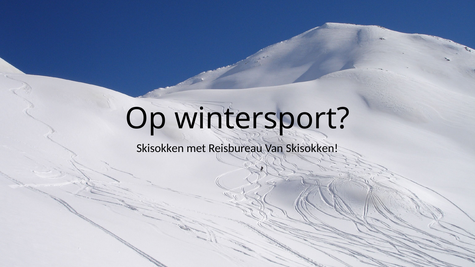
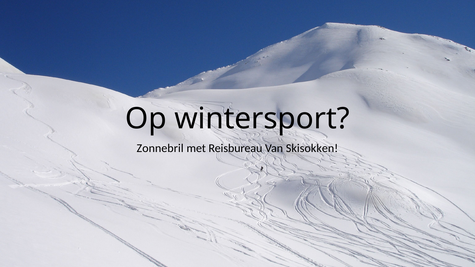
Skisokken at (160, 148): Skisokken -> Zonnebril
